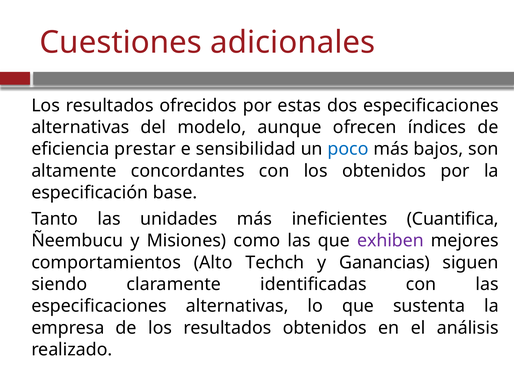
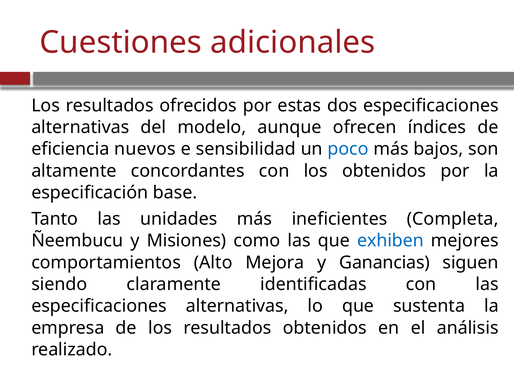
prestar: prestar -> nuevos
Cuantifica: Cuantifica -> Completa
exhiben colour: purple -> blue
Techch: Techch -> Mejora
